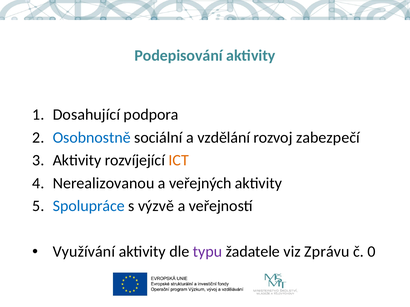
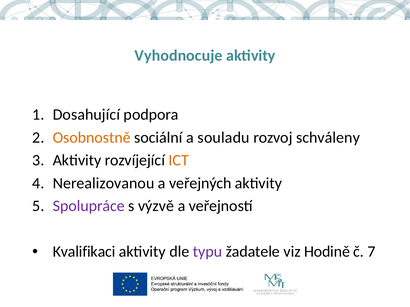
Podepisování: Podepisování -> Vyhodnocuje
Osobnostně colour: blue -> orange
vzdělání: vzdělání -> souladu
zabezpečí: zabezpečí -> schváleny
Spolupráce colour: blue -> purple
Využívání: Využívání -> Kvalifikaci
Zprávu: Zprávu -> Hodině
0: 0 -> 7
